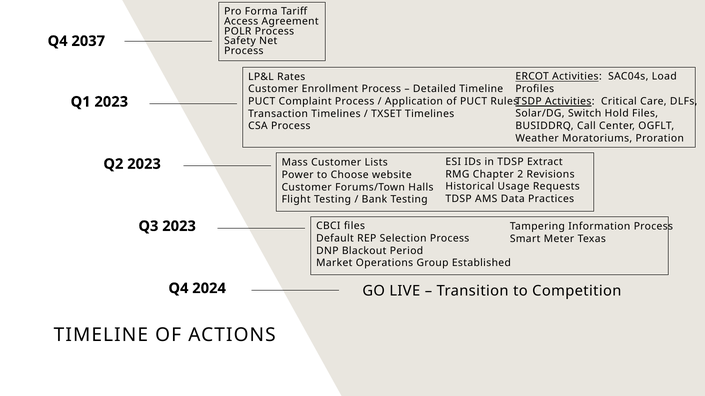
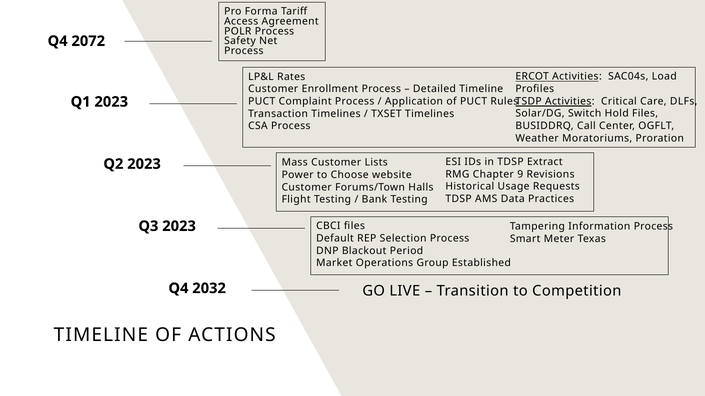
2037: 2037 -> 2072
2: 2 -> 9
2024: 2024 -> 2032
